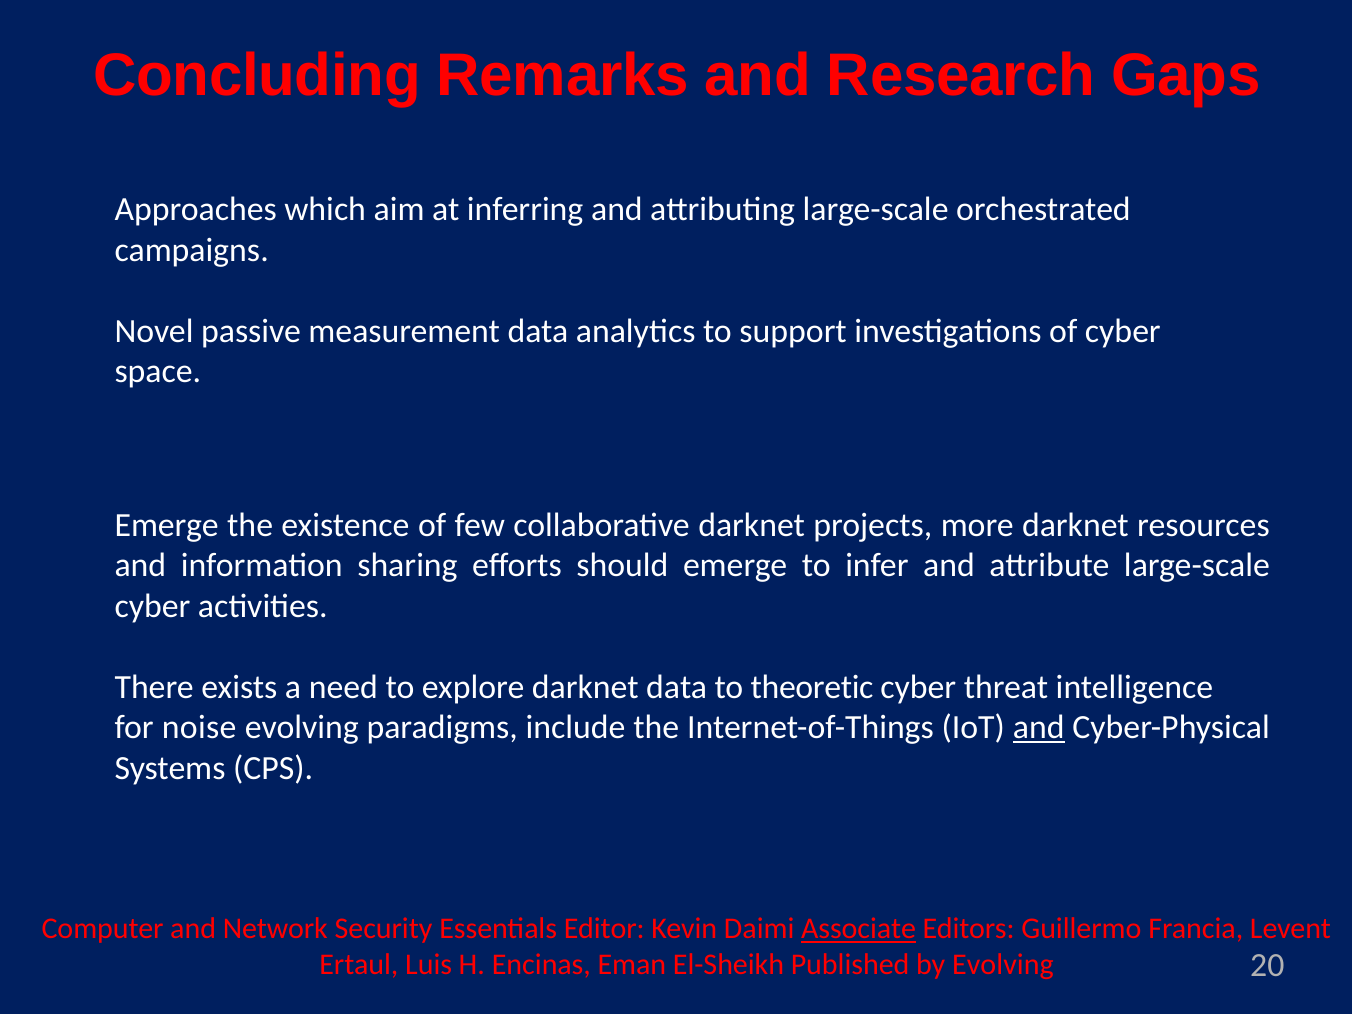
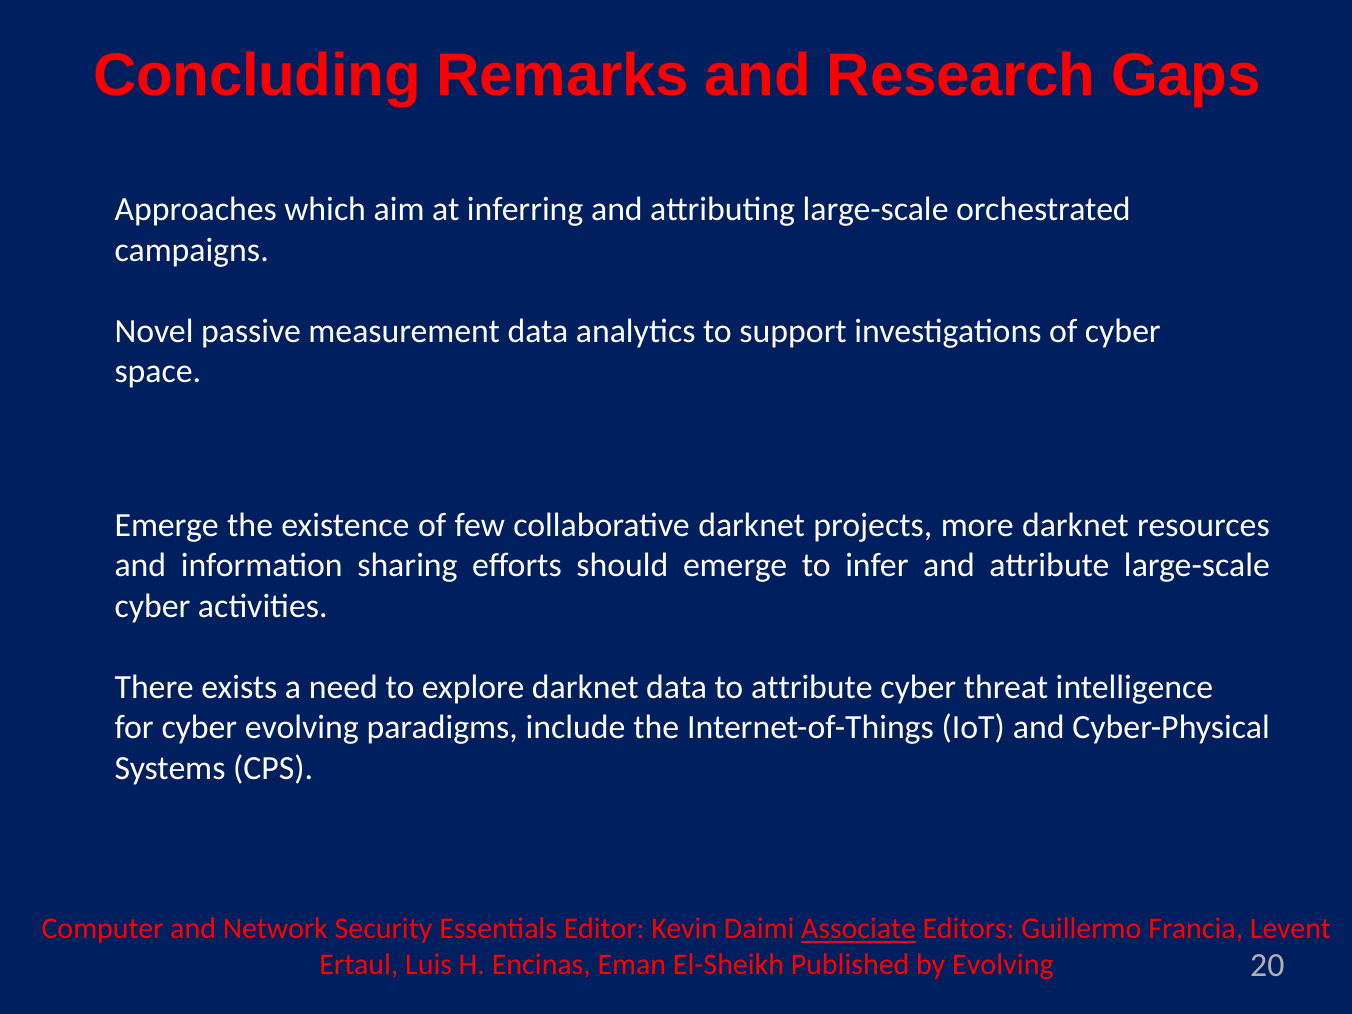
to theoretic: theoretic -> attribute
for noise: noise -> cyber
and at (1039, 728) underline: present -> none
